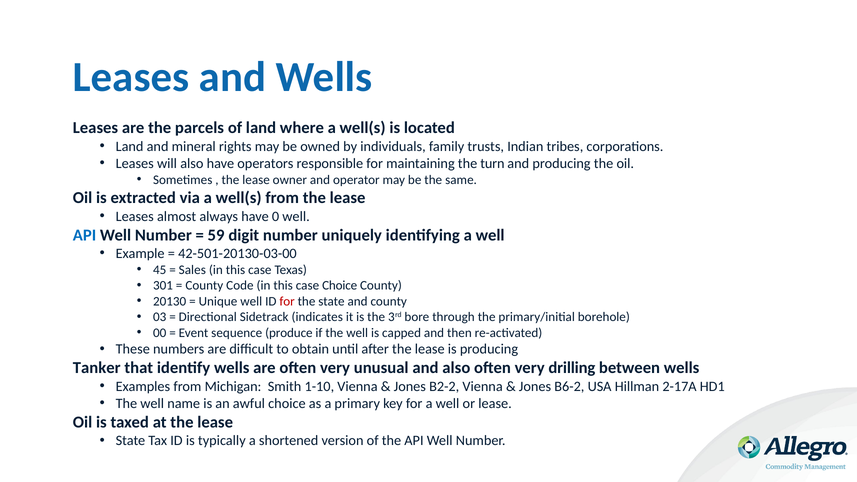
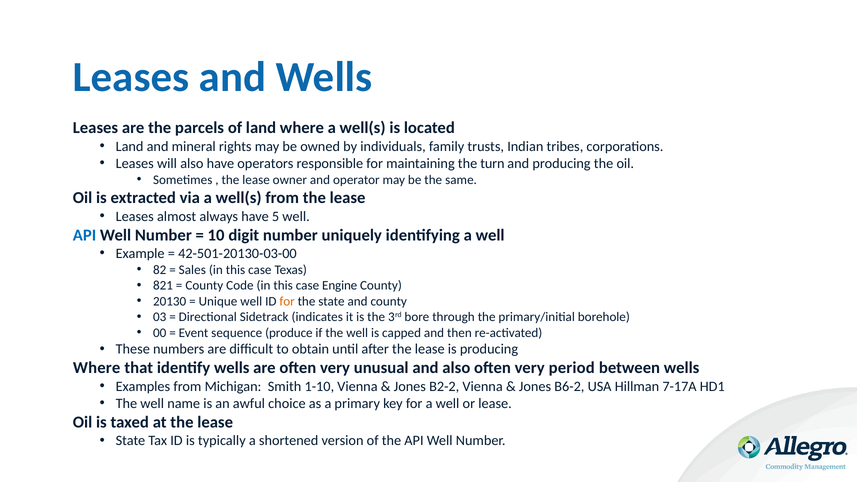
0: 0 -> 5
59: 59 -> 10
45: 45 -> 82
301: 301 -> 821
case Choice: Choice -> Engine
for at (287, 301) colour: red -> orange
Tanker at (97, 368): Tanker -> Where
drilling: drilling -> period
2-17A: 2-17A -> 7-17A
